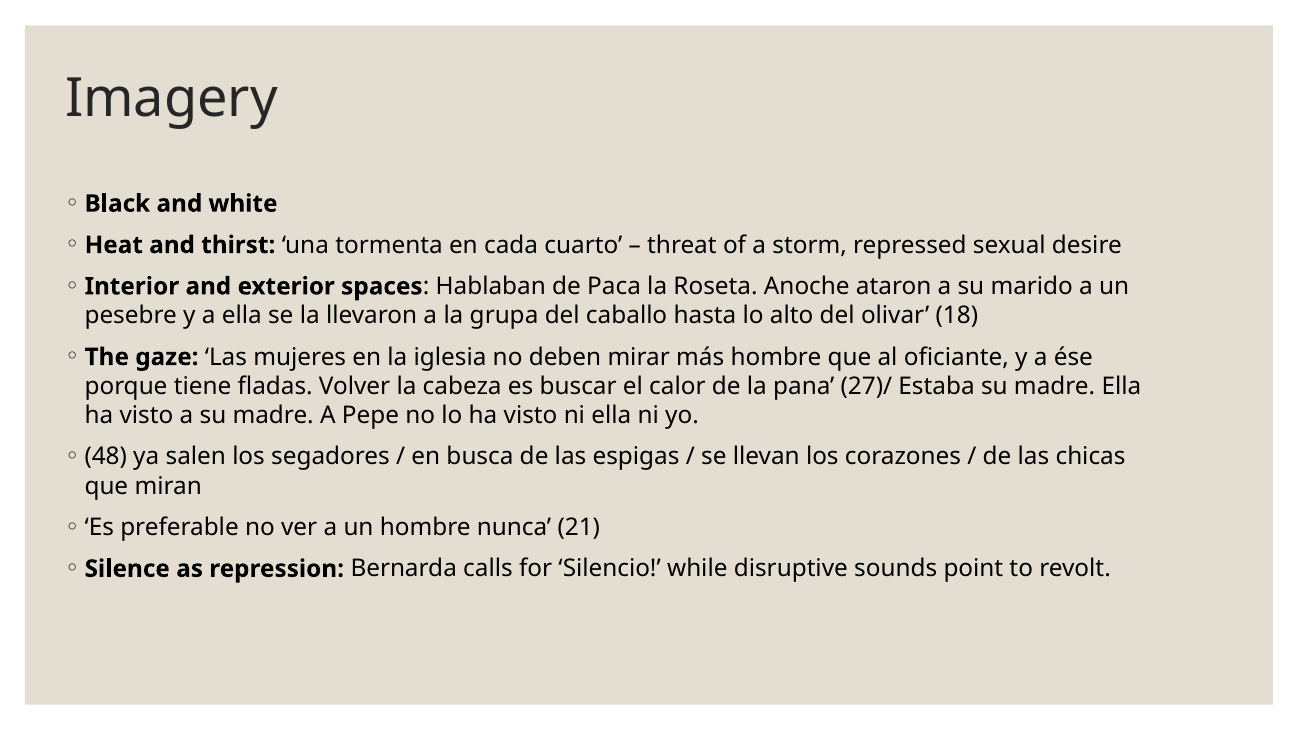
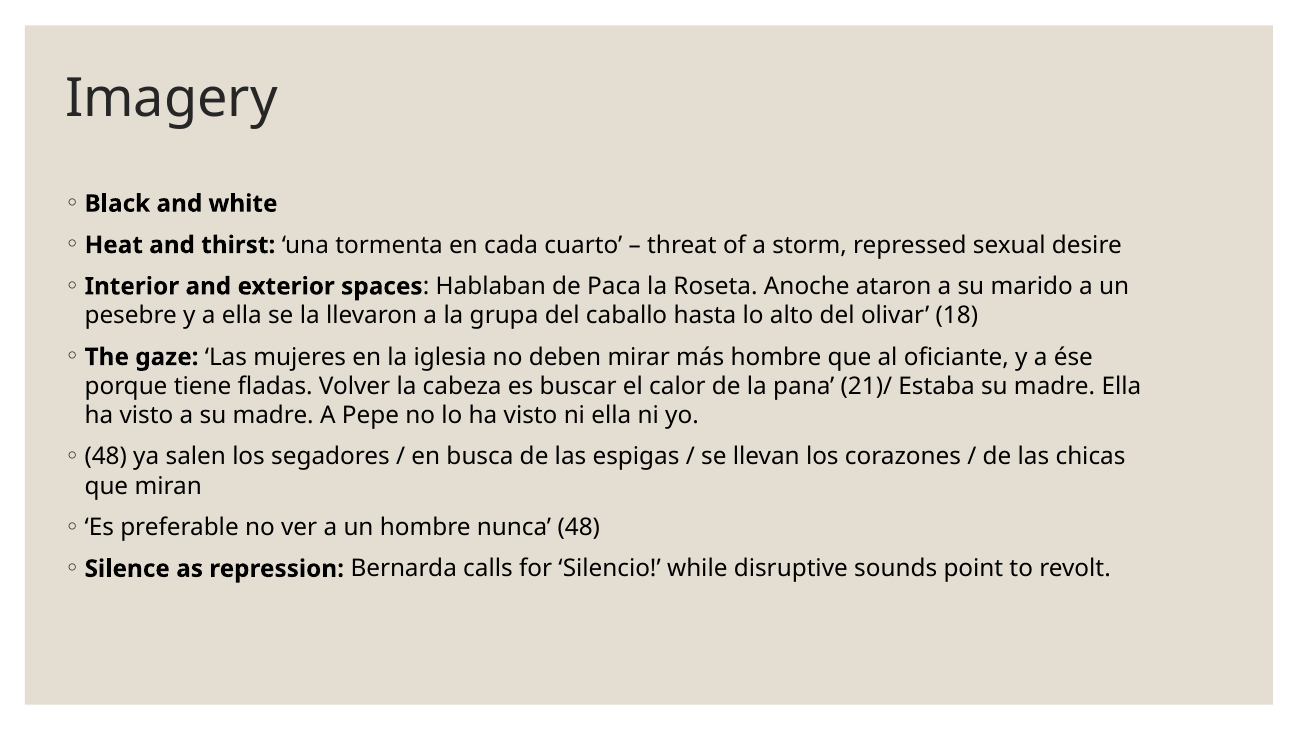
27)/: 27)/ -> 21)/
nunca 21: 21 -> 48
